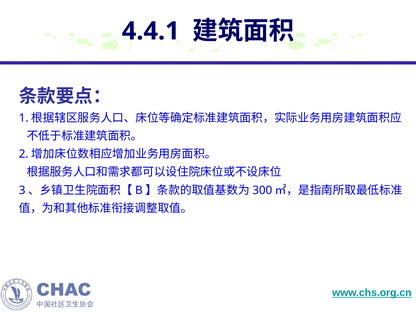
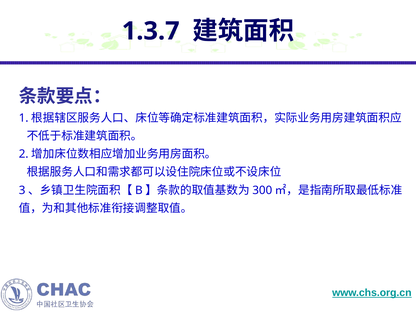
4.4.1: 4.4.1 -> 1.3.7
